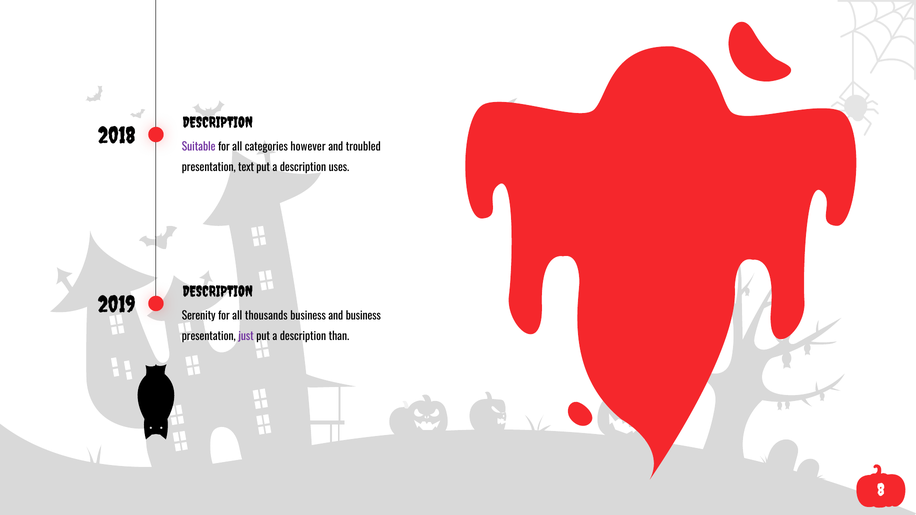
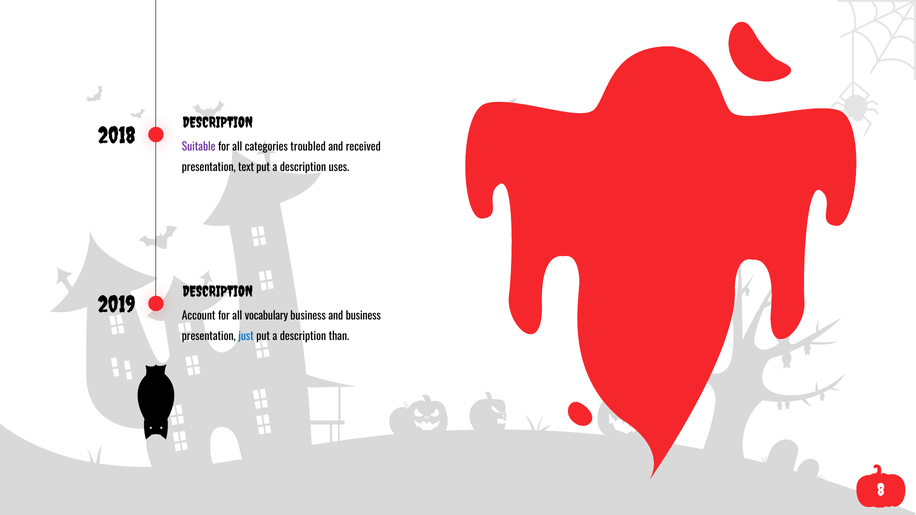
however: however -> troubled
troubled: troubled -> received
Serenity: Serenity -> Account
thousands: thousands -> vocabulary
just colour: purple -> blue
